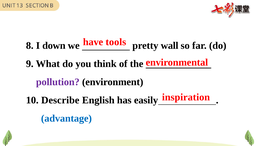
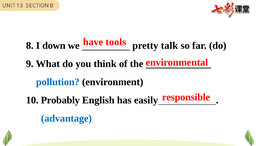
wall: wall -> talk
pollution colour: purple -> blue
inspiration: inspiration -> responsible
Describe: Describe -> Probably
